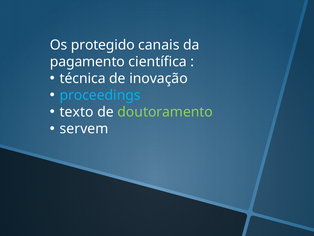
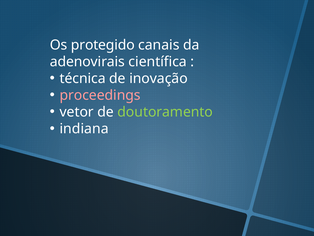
pagamento: pagamento -> adenovirais
proceedings colour: light blue -> pink
texto: texto -> vetor
servem: servem -> indiana
